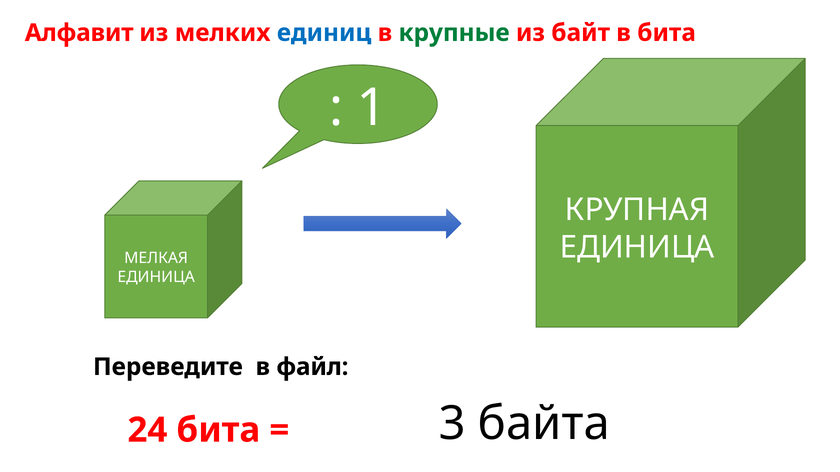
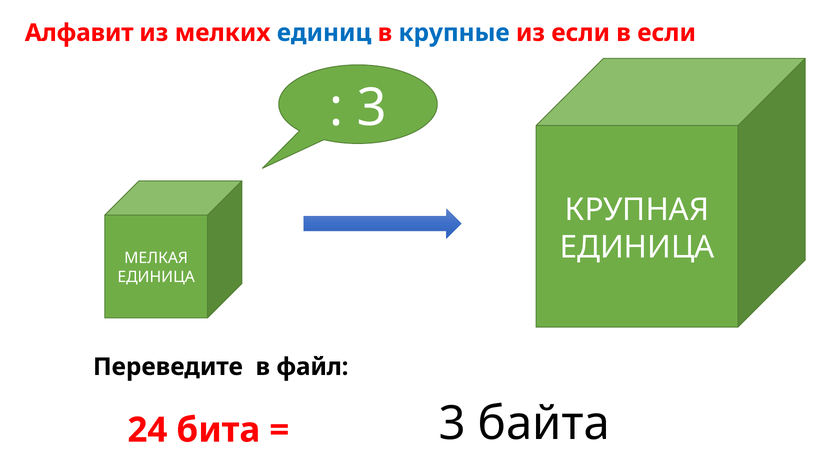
крупные colour: green -> blue
из байт: байт -> если
в бита: бита -> если
1 at (372, 108): 1 -> 3
